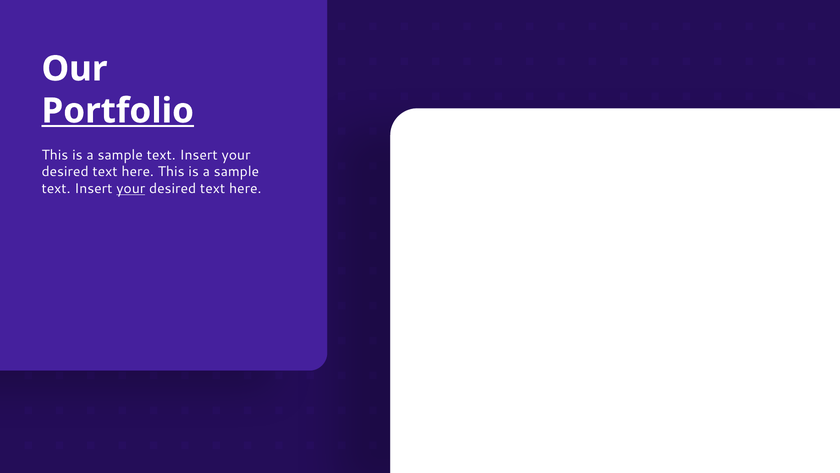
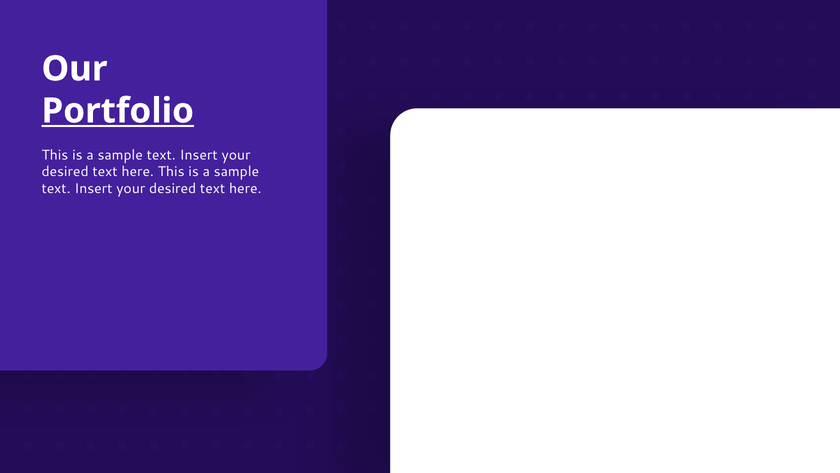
your at (131, 188) underline: present -> none
